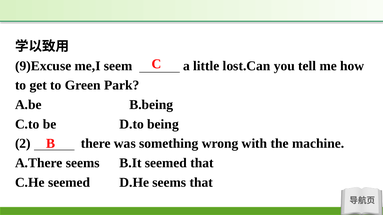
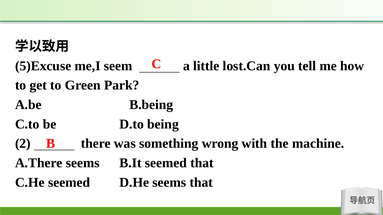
9)Excuse: 9)Excuse -> 5)Excuse
